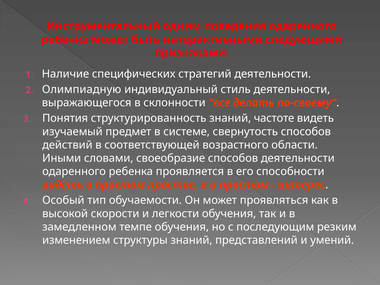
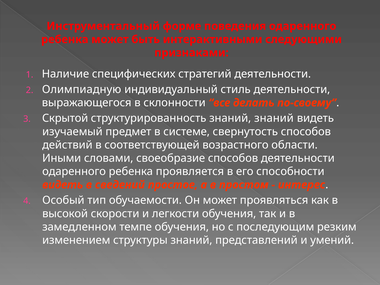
одним: одним -> форме
Понятия: Понятия -> Скрытой
знаний частоте: частоте -> знаний
видеть в простом: простом -> сведений
